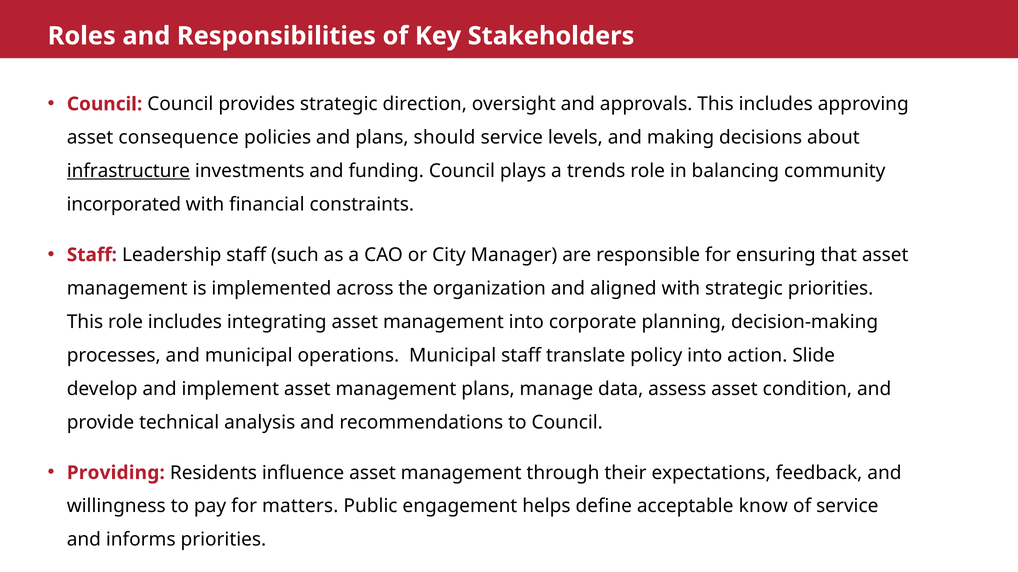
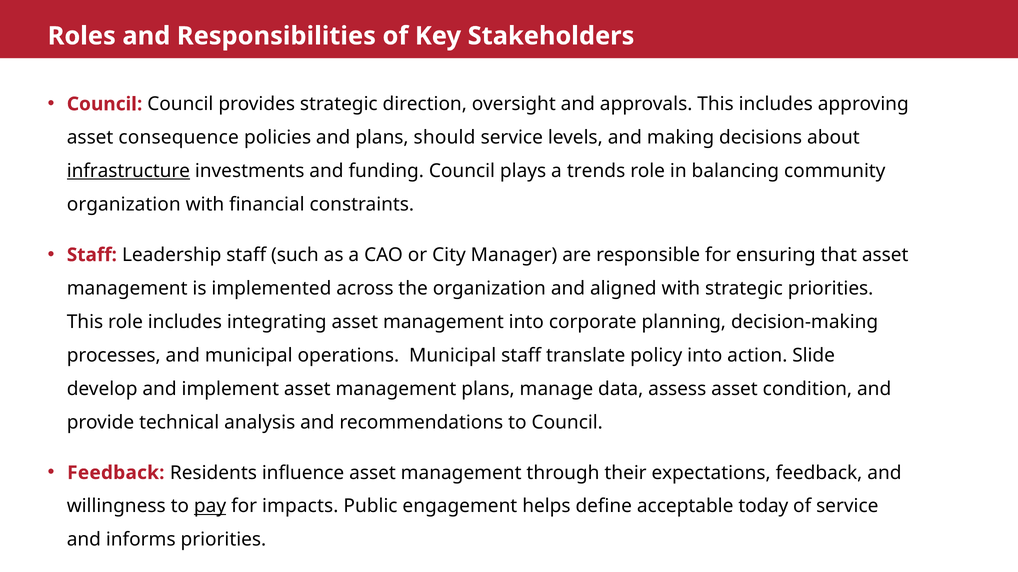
incorporated at (124, 205): incorporated -> organization
Providing at (116, 473): Providing -> Feedback
pay underline: none -> present
matters: matters -> impacts
know: know -> today
